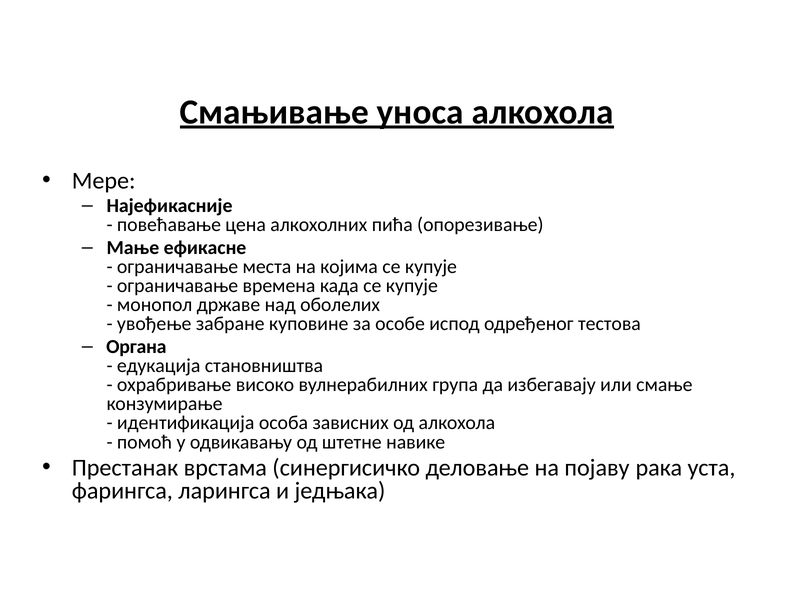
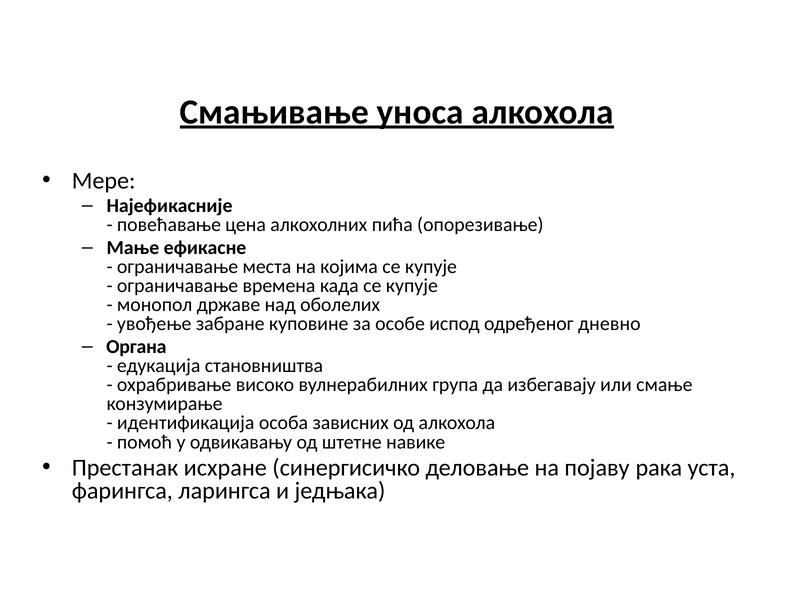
тестова: тестова -> дневно
врстама: врстама -> исхране
